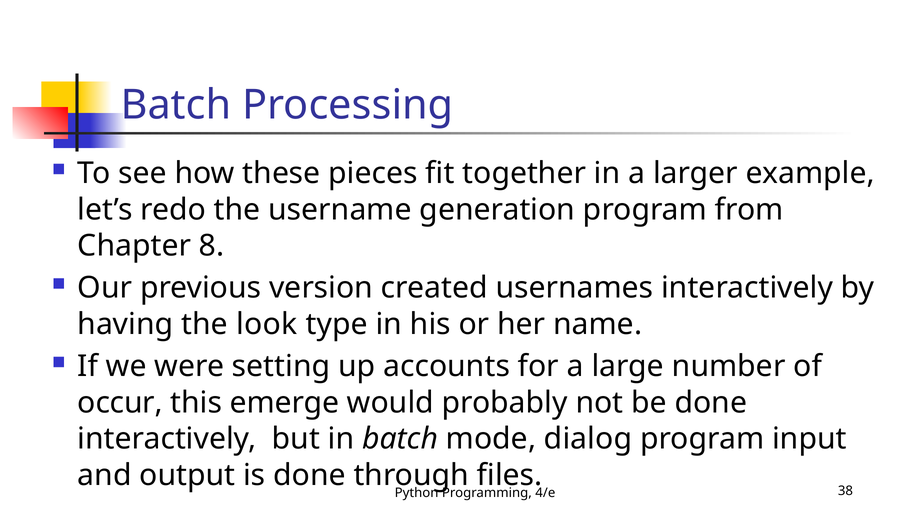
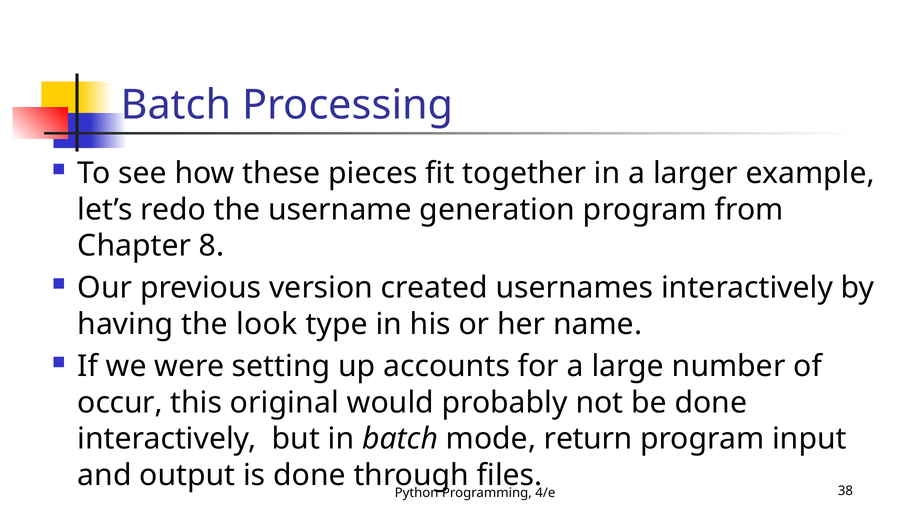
emerge: emerge -> original
dialog: dialog -> return
